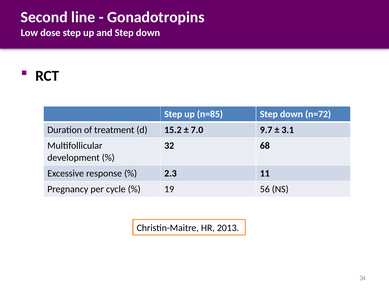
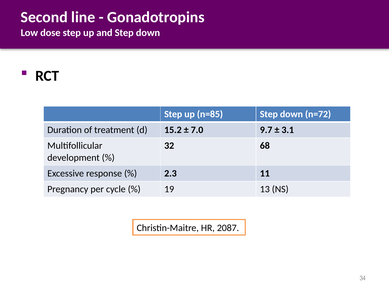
56: 56 -> 13
2013: 2013 -> 2087
